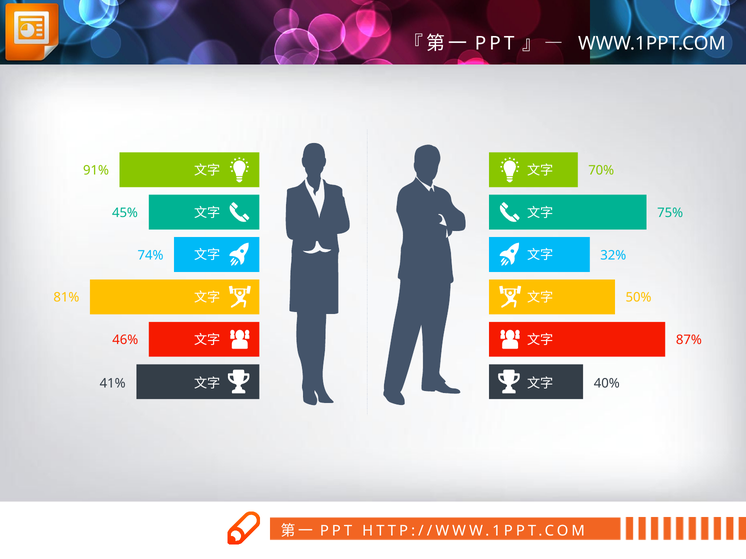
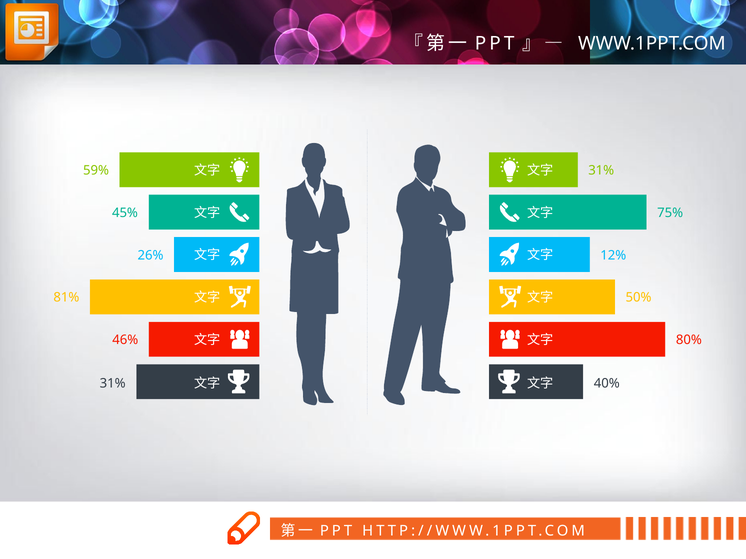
91%: 91% -> 59%
70% at (601, 171): 70% -> 31%
74%: 74% -> 26%
32%: 32% -> 12%
87%: 87% -> 80%
41% at (113, 384): 41% -> 31%
